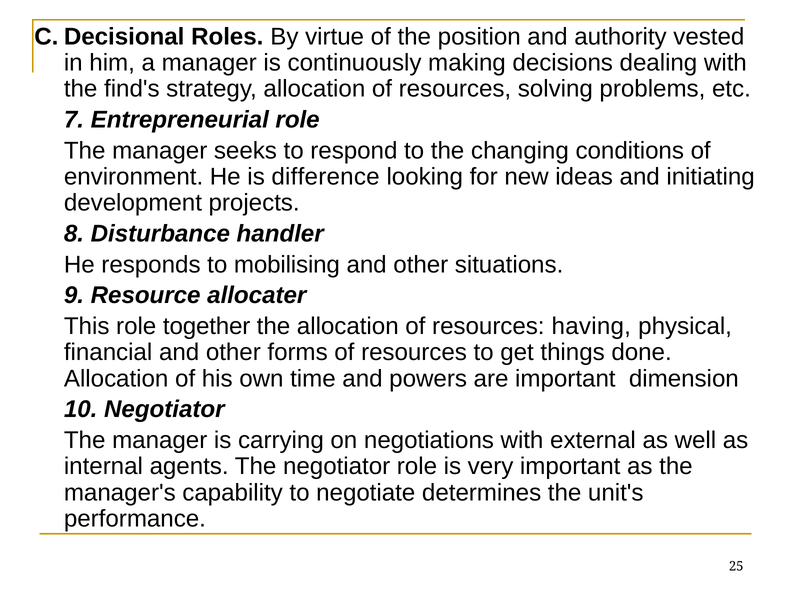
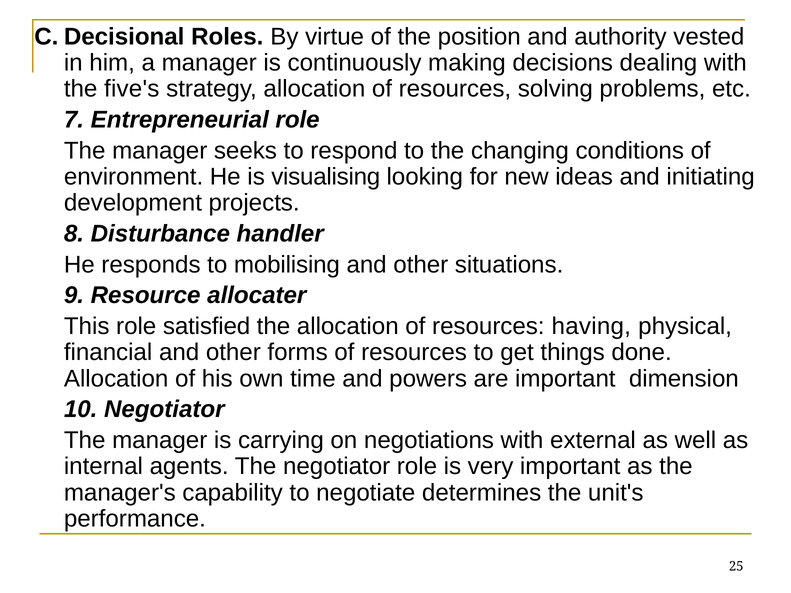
find's: find's -> five's
difference: difference -> visualising
together: together -> satisfied
